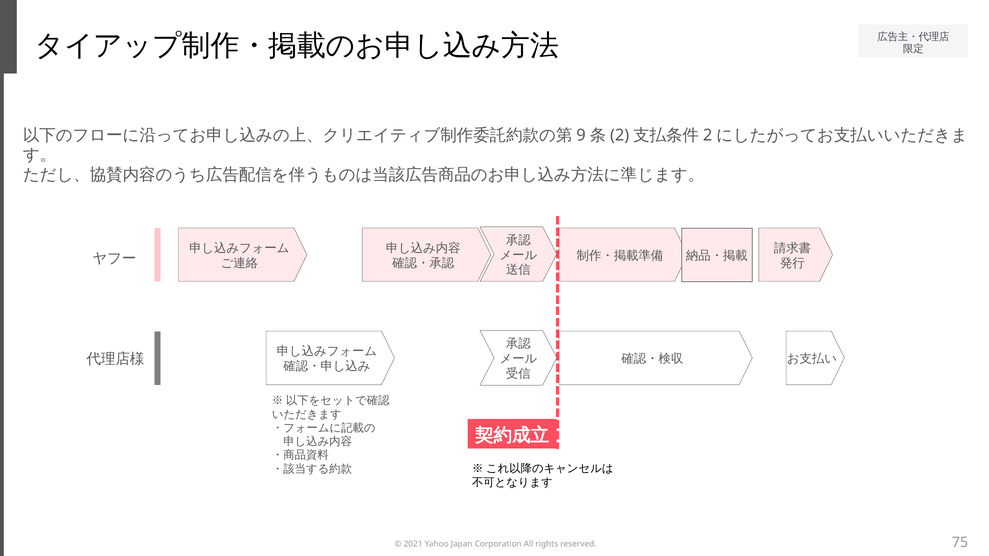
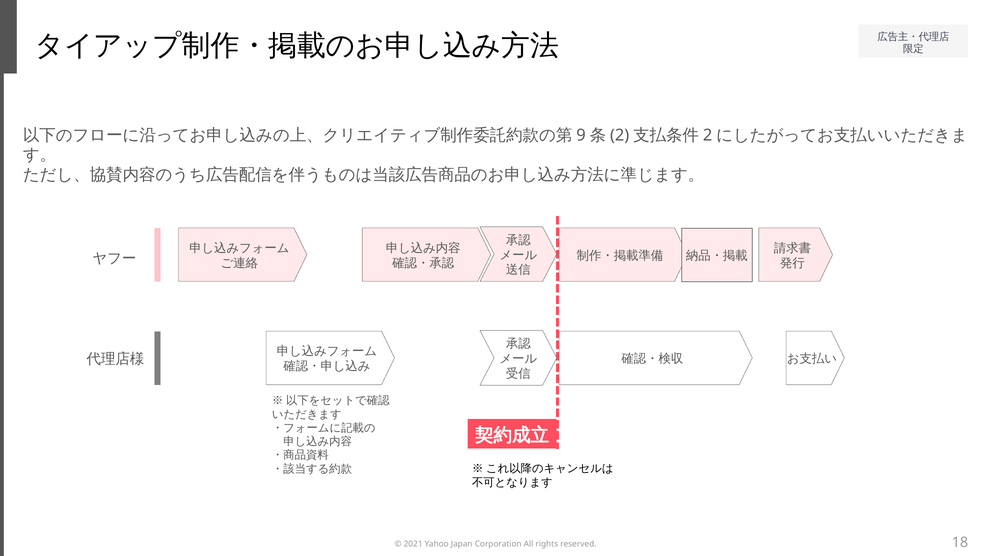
75: 75 -> 18
